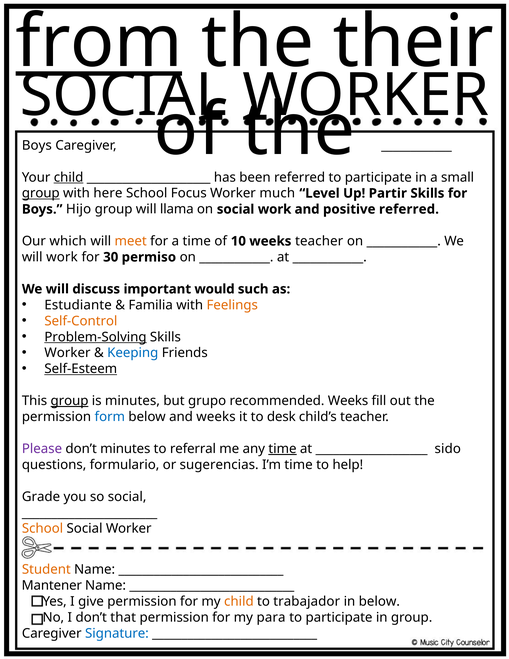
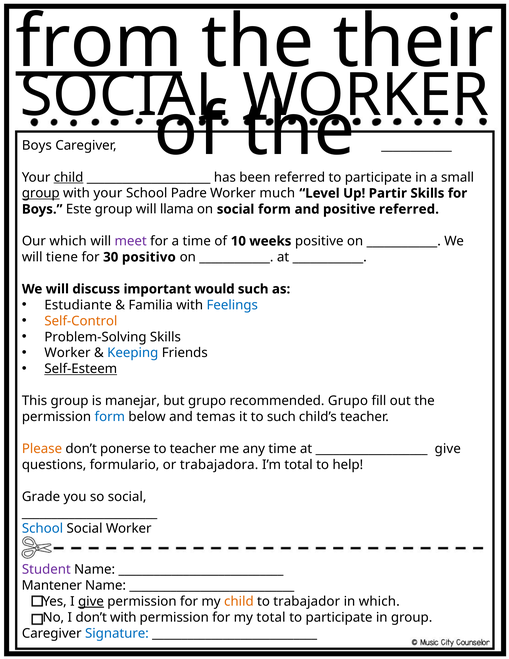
with here: here -> your
Focus: Focus -> Padre
Hijo: Hijo -> Este
social work: work -> form
meet colour: orange -> purple
weeks teacher: teacher -> positive
will work: work -> tiene
permiso: permiso -> positivo
Feelings colour: orange -> blue
Problem-Solving underline: present -> none
group at (69, 401) underline: present -> none
is minutes: minutes -> manejar
recommended Weeks: Weeks -> Grupo
and weeks: weeks -> temas
to desk: desk -> such
Please colour: purple -> orange
don’t minutes: minutes -> ponerse
to referral: referral -> teacher
time at (282, 449) underline: present -> none
sido at (448, 449): sido -> give
sugerencias: sugerencias -> trabajadora
I’m time: time -> total
School at (42, 528) colour: orange -> blue
Student colour: orange -> purple
give at (91, 601) underline: none -> present
in below: below -> which
don’t that: that -> with
my para: para -> total
